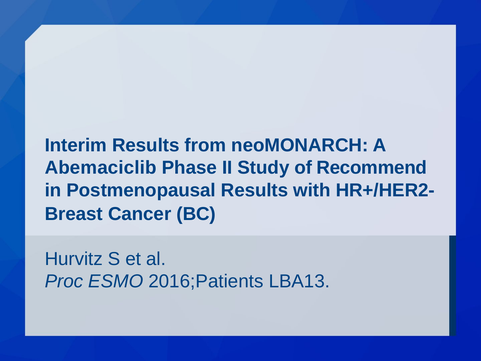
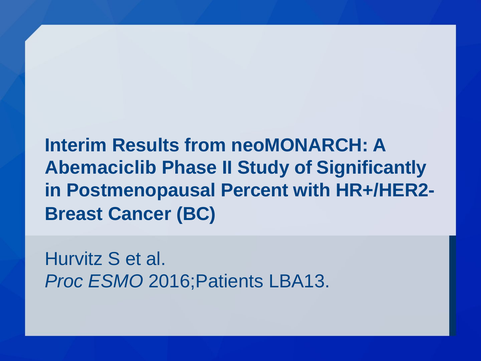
Recommend: Recommend -> Significantly
Postmenopausal Results: Results -> Percent
